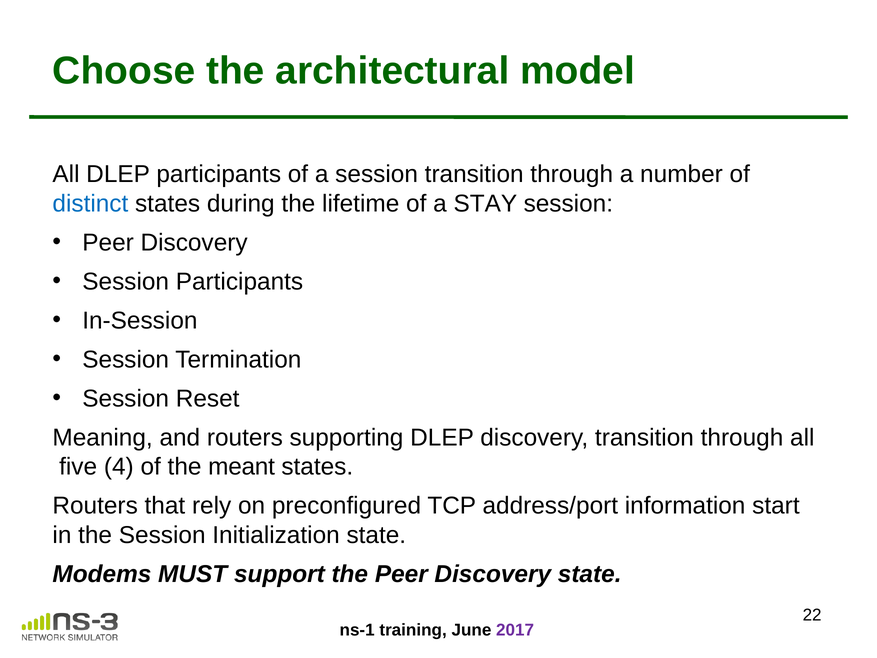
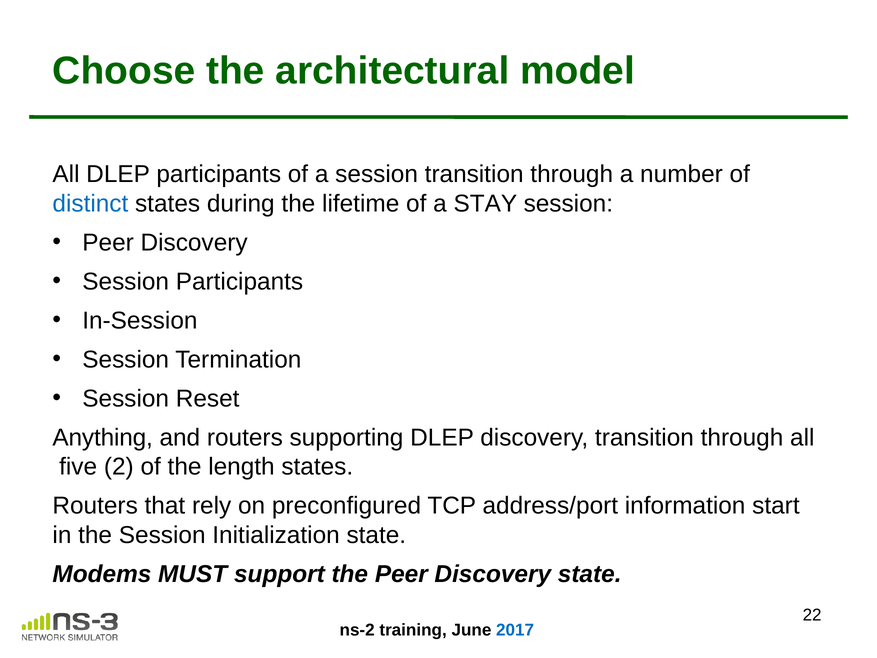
Meaning: Meaning -> Anything
4: 4 -> 2
meant: meant -> length
ns-1: ns-1 -> ns-2
2017 colour: purple -> blue
